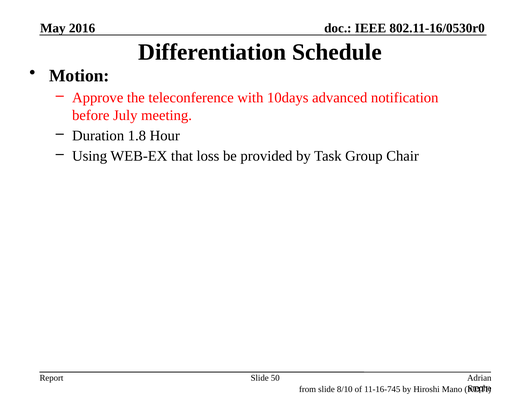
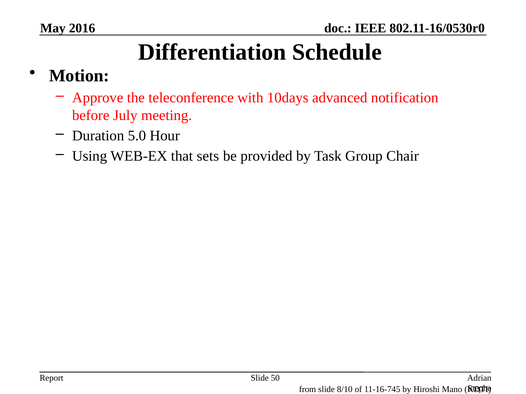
1.8: 1.8 -> 5.0
loss: loss -> sets
